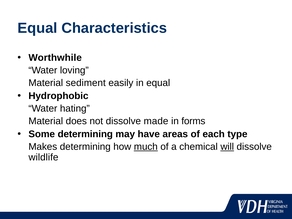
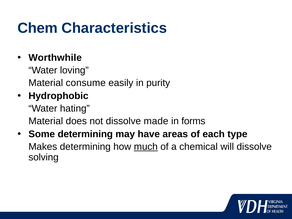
Equal at (37, 28): Equal -> Chem
sediment: sediment -> consume
in equal: equal -> purity
will underline: present -> none
wildlife: wildlife -> solving
